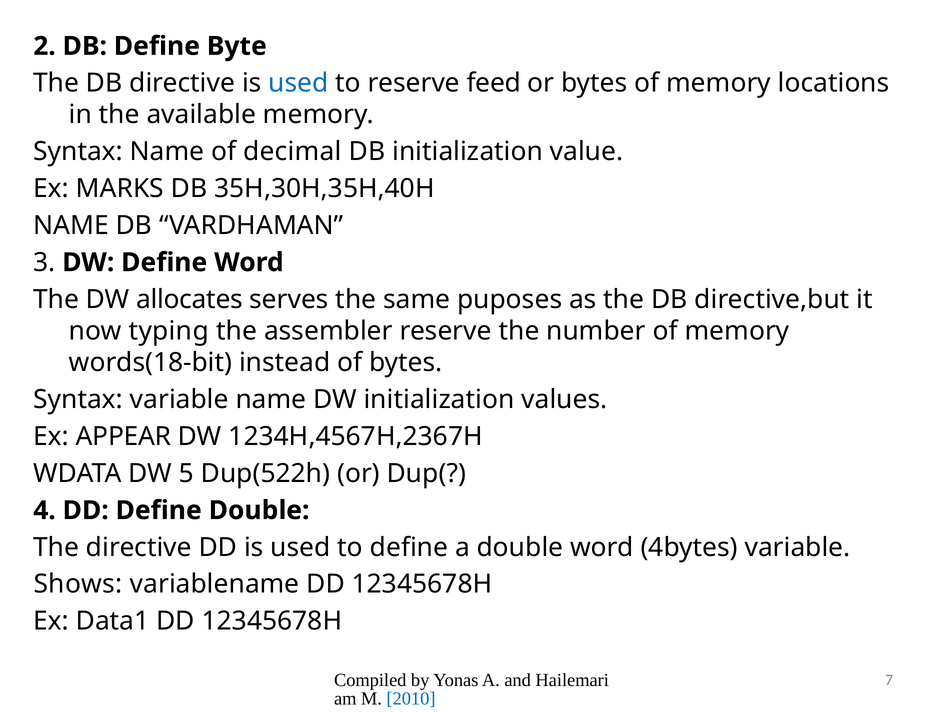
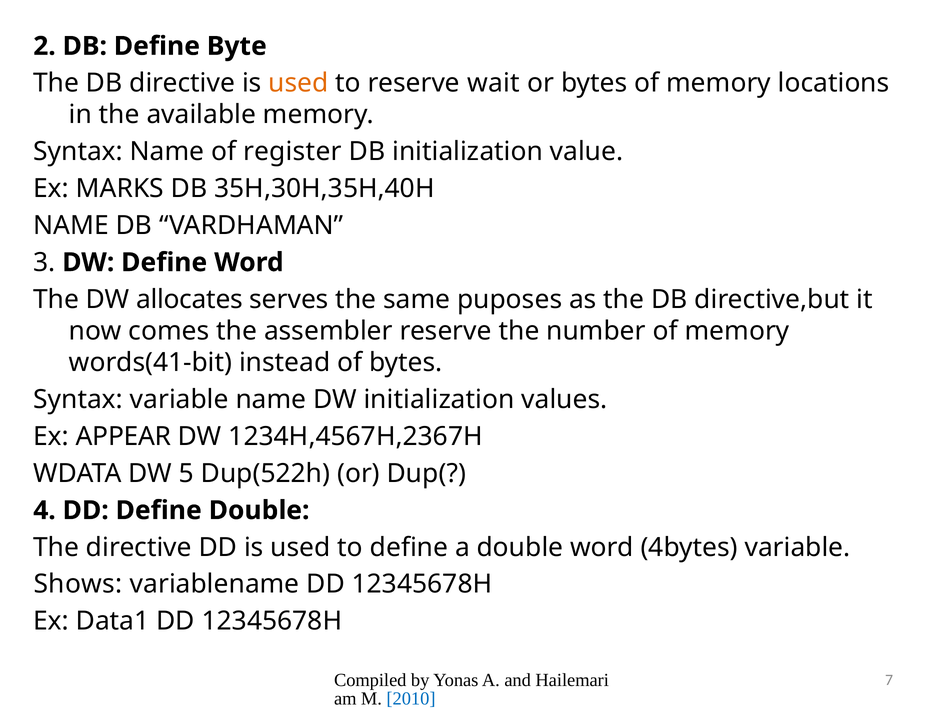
used at (298, 83) colour: blue -> orange
feed: feed -> wait
decimal: decimal -> register
typing: typing -> comes
words(18-bit: words(18-bit -> words(41-bit
